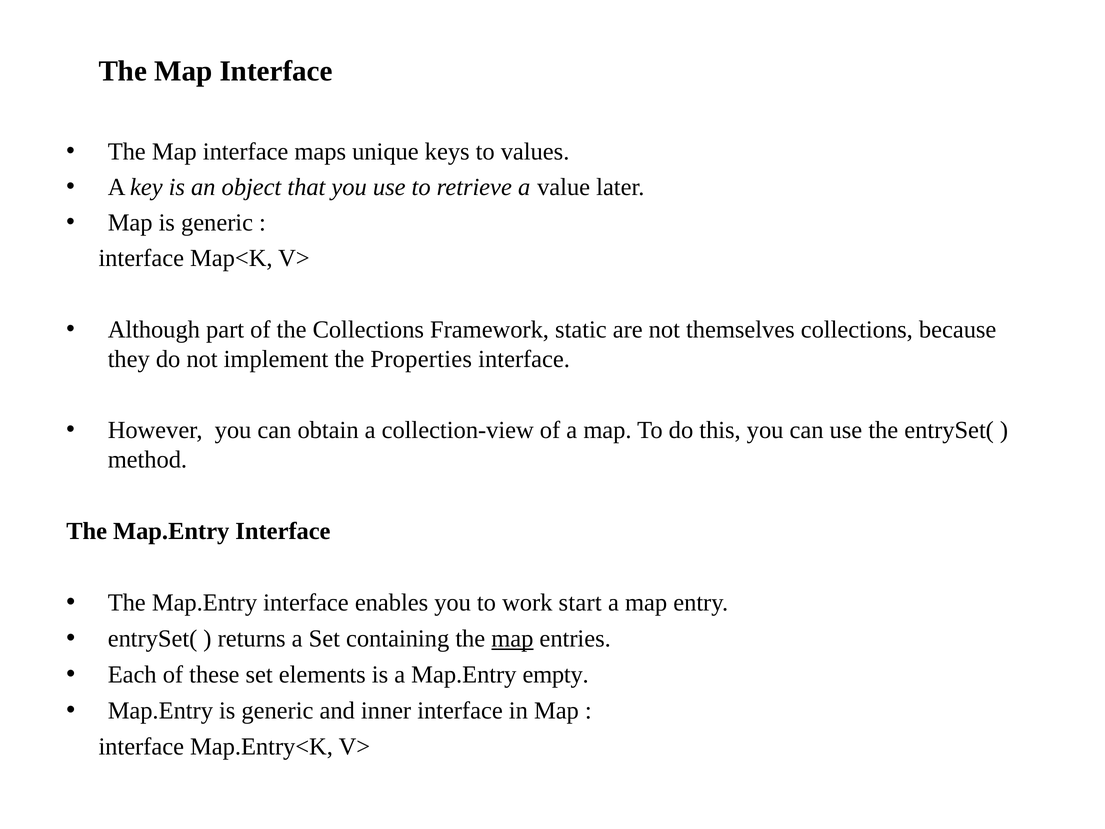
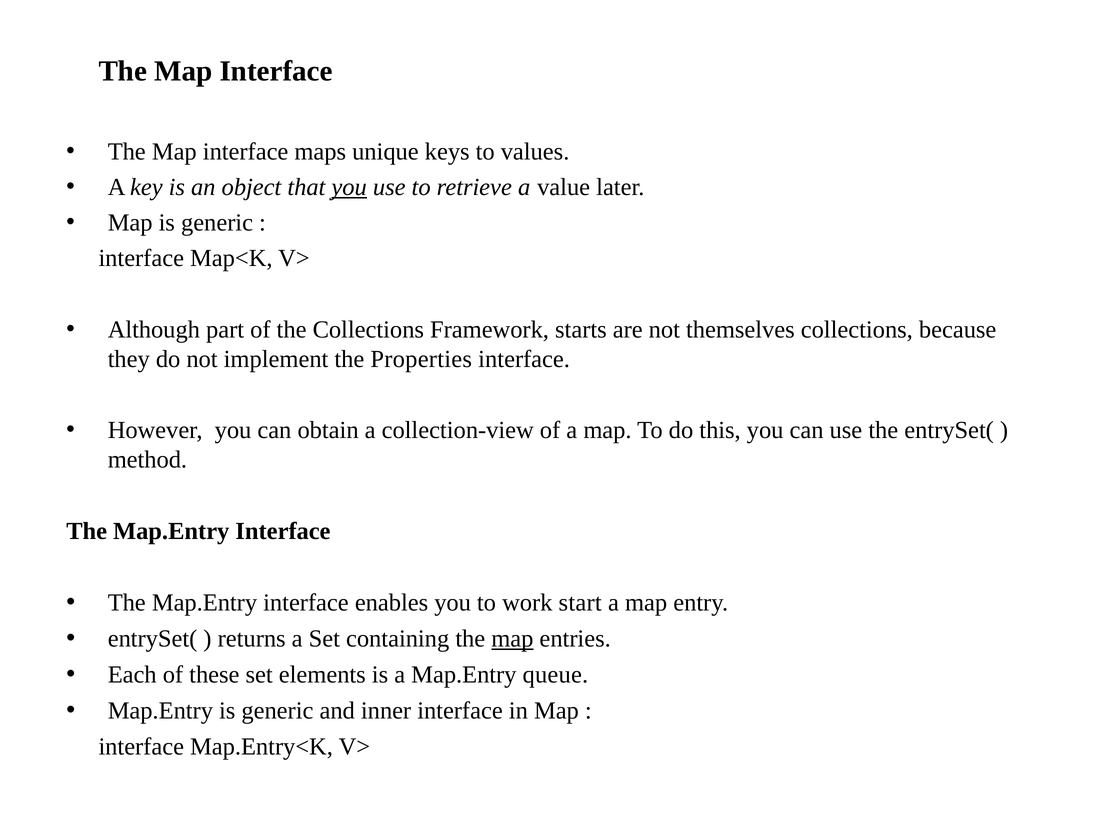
you at (349, 187) underline: none -> present
static: static -> starts
empty: empty -> queue
